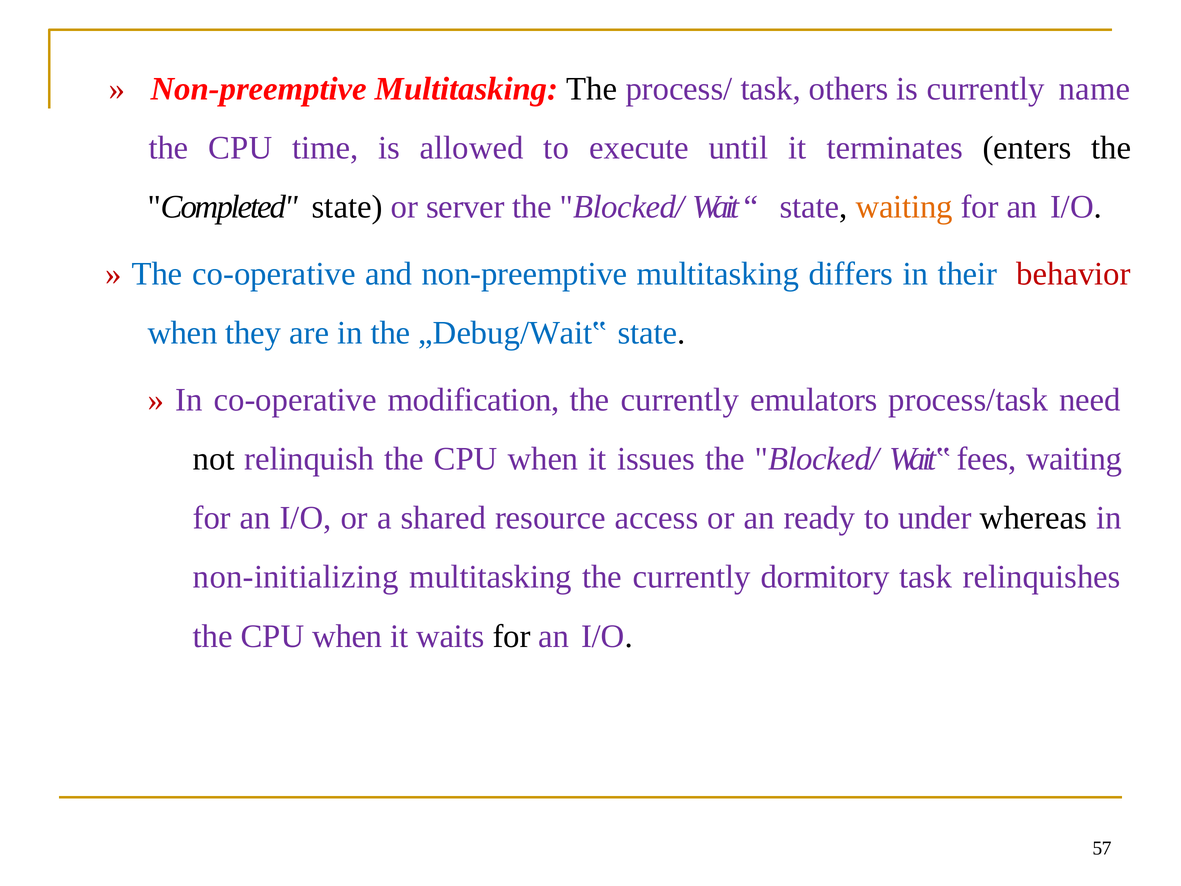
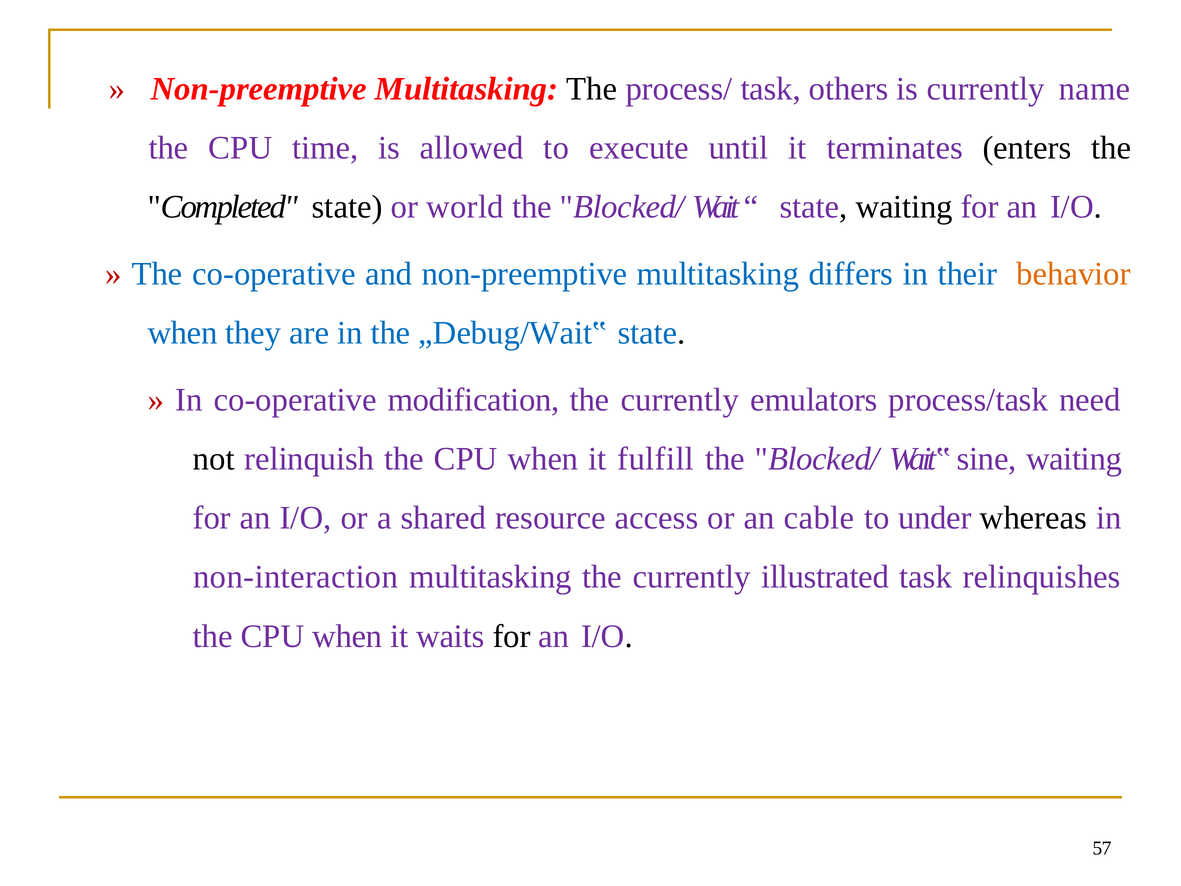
server: server -> world
waiting at (904, 207) colour: orange -> black
behavior colour: red -> orange
issues: issues -> fulfill
fees: fees -> sine
ready: ready -> cable
non-initializing: non-initializing -> non-interaction
dormitory: dormitory -> illustrated
